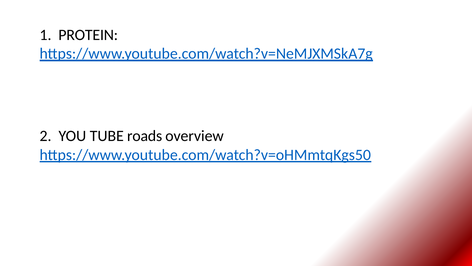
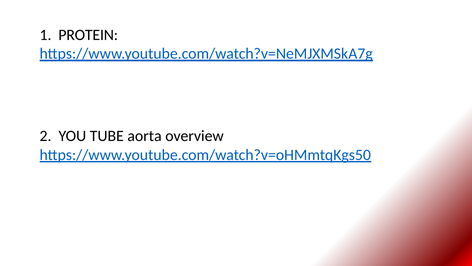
roads: roads -> aorta
